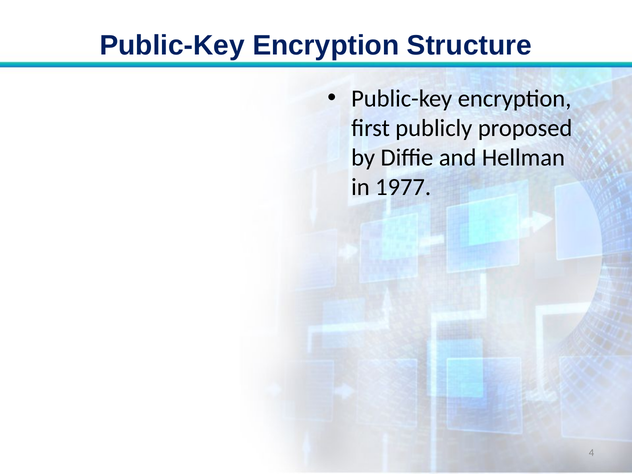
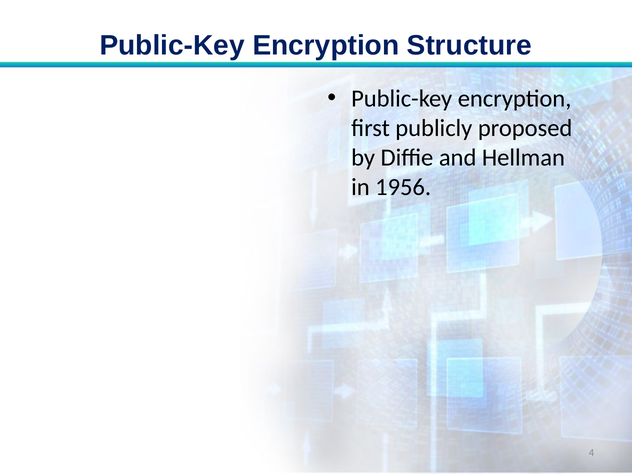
1977: 1977 -> 1956
